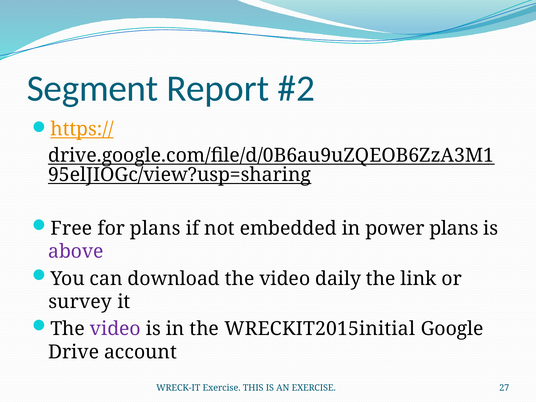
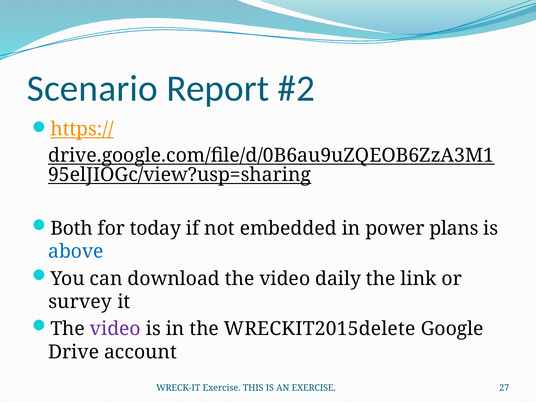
Segment: Segment -> Scenario
Free: Free -> Both
for plans: plans -> today
above colour: purple -> blue
WRECKIT2015initial: WRECKIT2015initial -> WRECKIT2015delete
